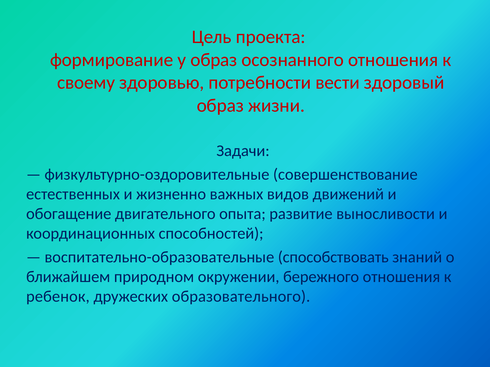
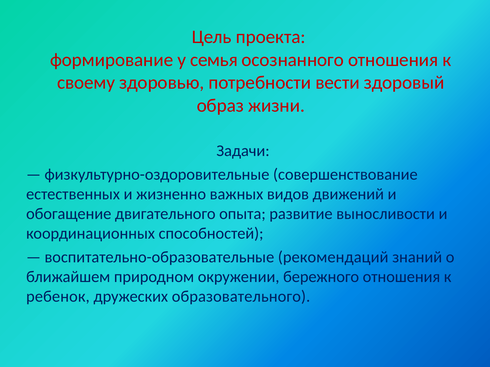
у образ: образ -> семья
способствовать: способствовать -> рекомендаций
